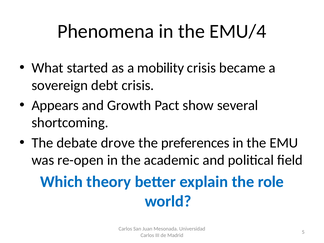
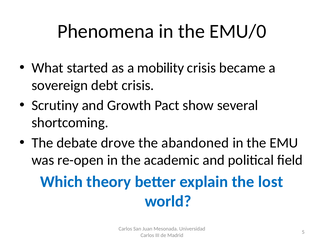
EMU/4: EMU/4 -> EMU/0
Appears: Appears -> Scrutiny
preferences: preferences -> abandoned
role: role -> lost
